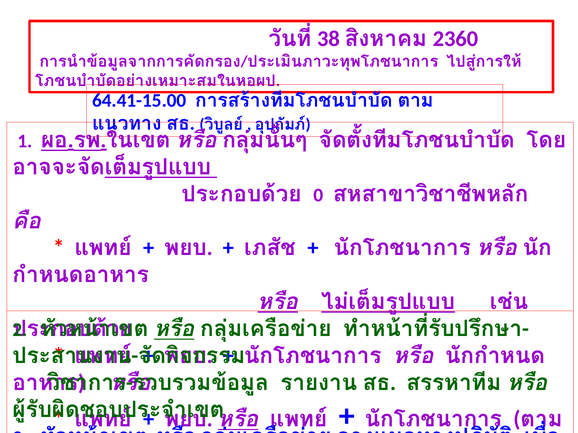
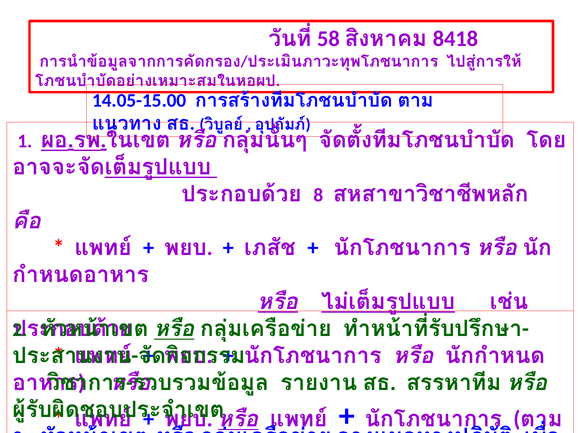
38: 38 -> 58
2360: 2360 -> 8418
64.41-15.00: 64.41-15.00 -> 14.05-15.00
0: 0 -> 8
